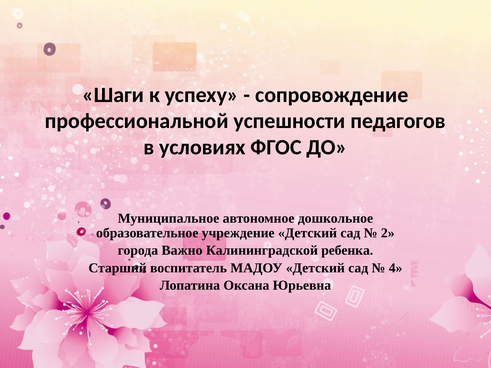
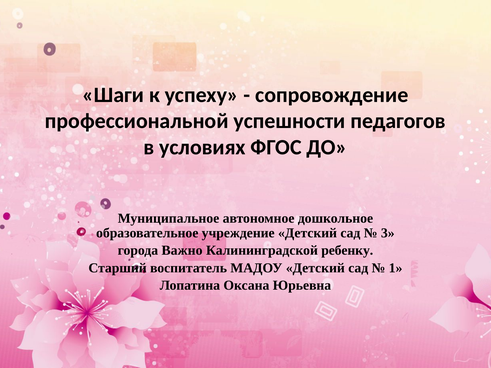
2: 2 -> 3
ребенка: ребенка -> ребенку
4: 4 -> 1
